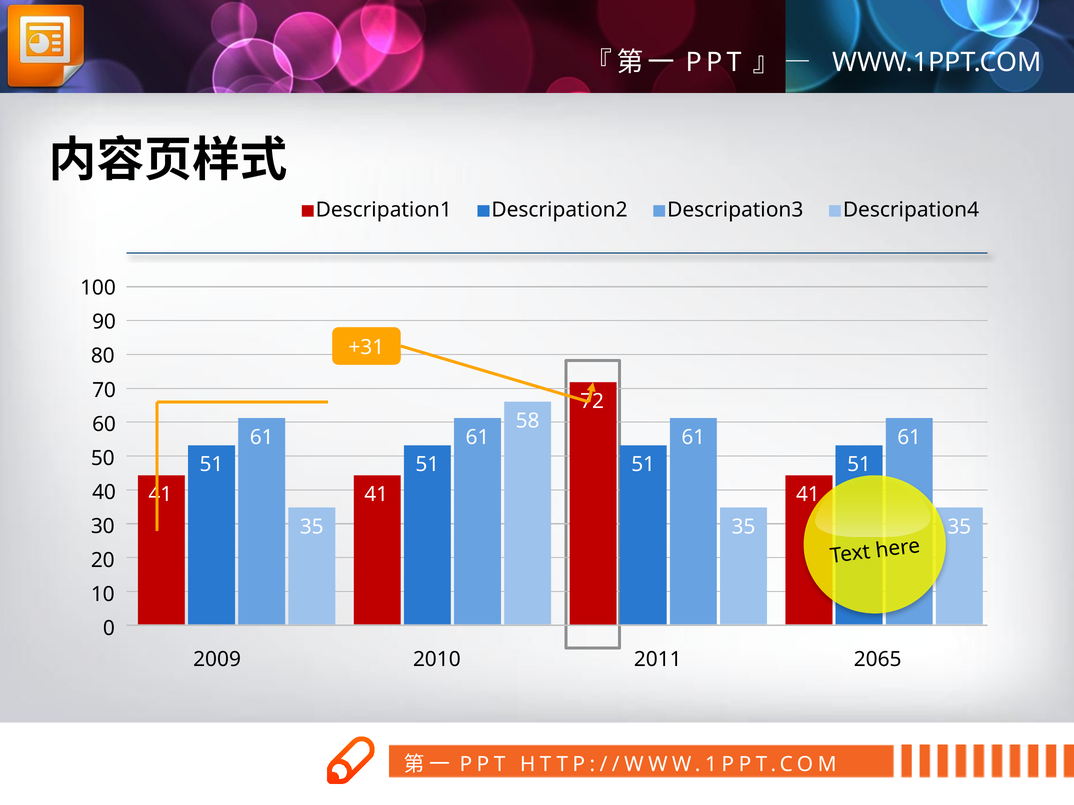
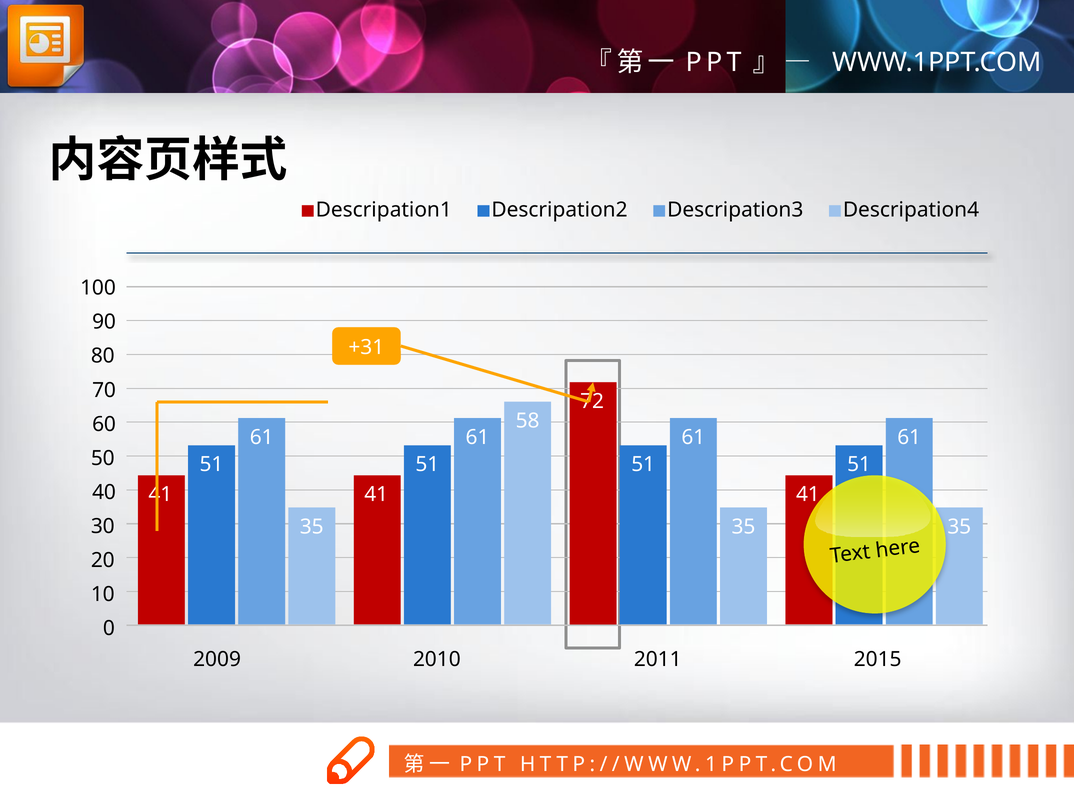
2065: 2065 -> 2015
